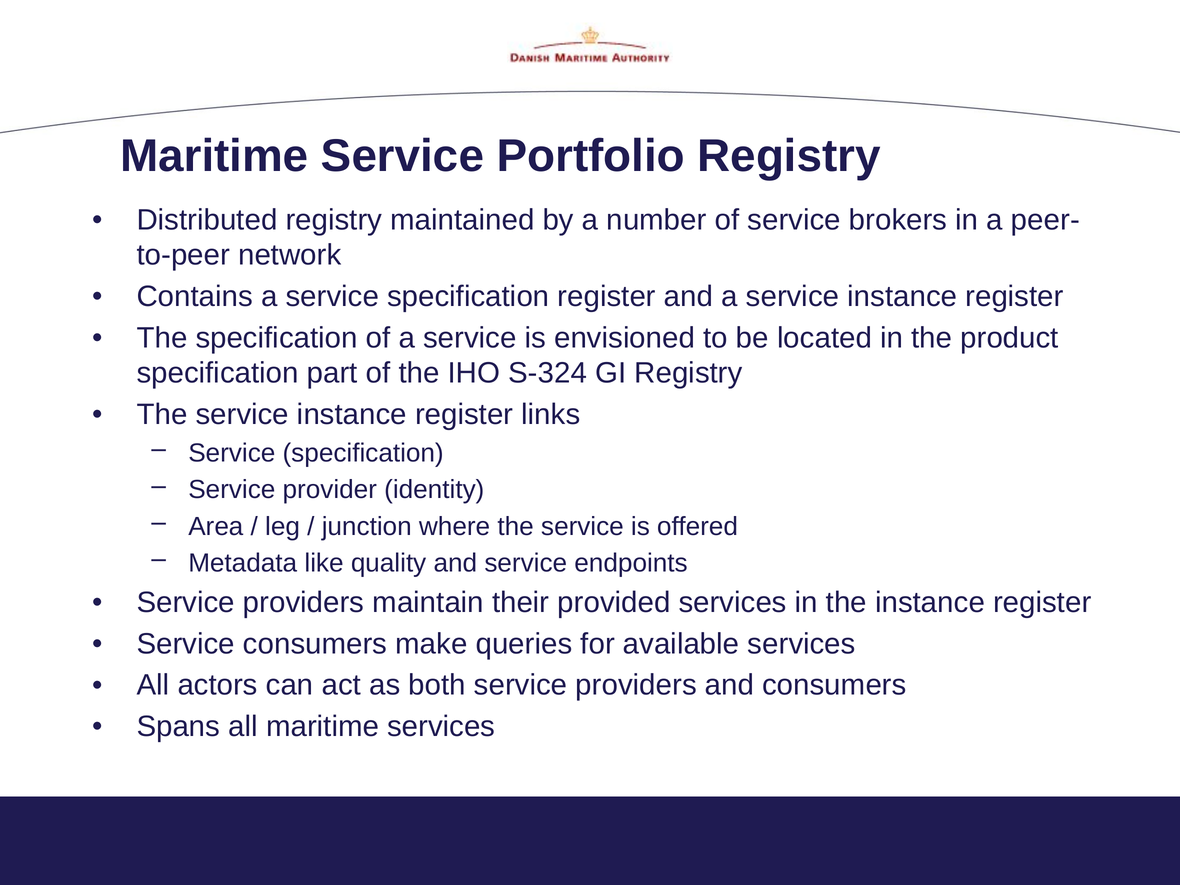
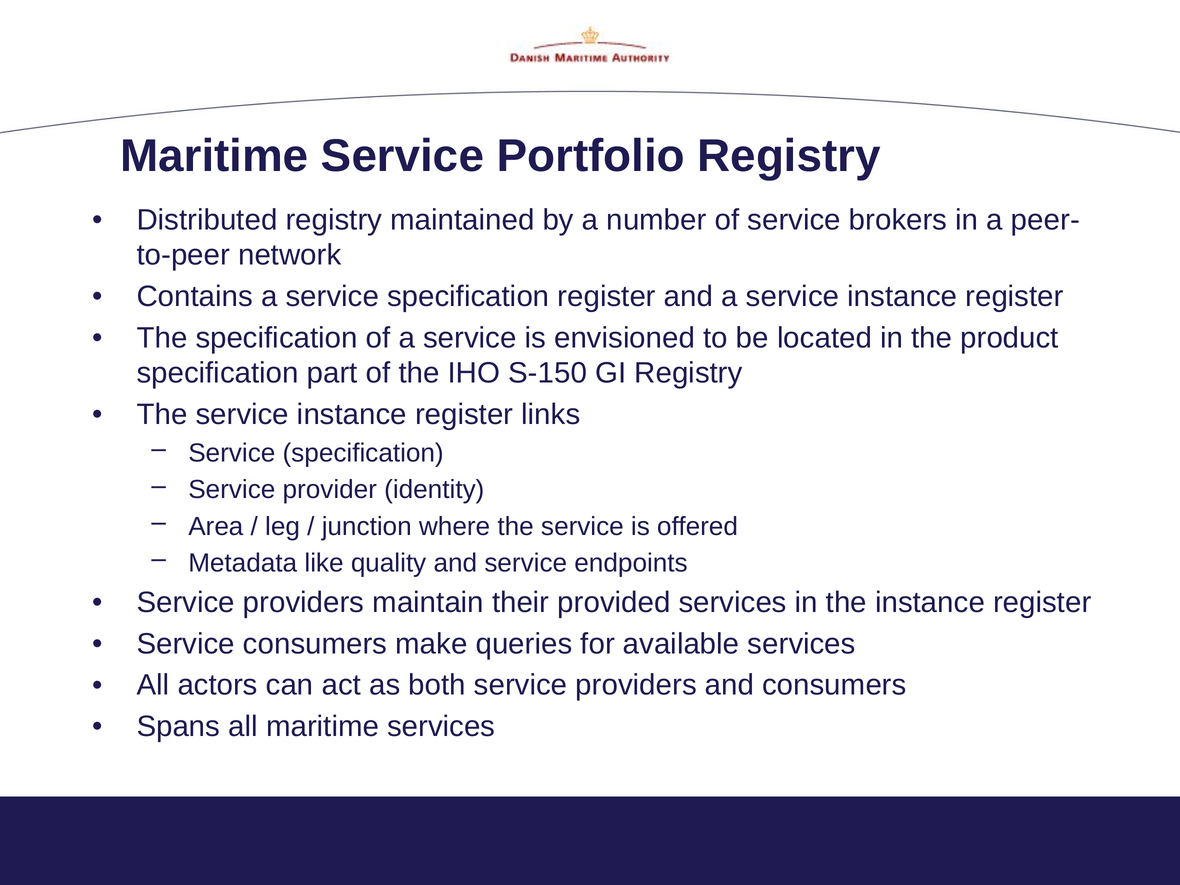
S-324: S-324 -> S-150
